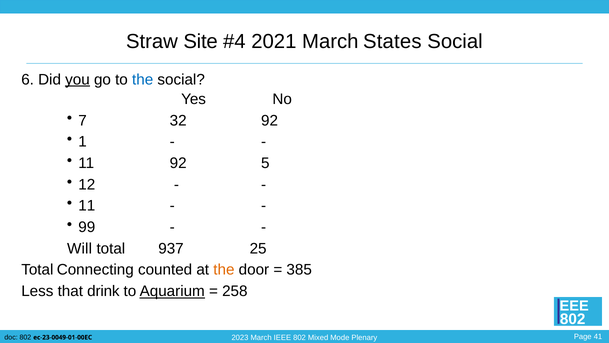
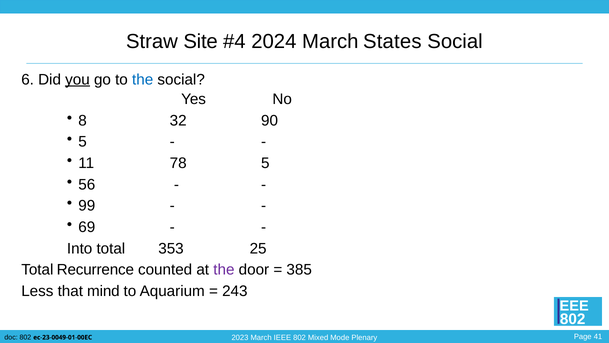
2021: 2021 -> 2024
7: 7 -> 8
32 92: 92 -> 90
1 at (83, 142): 1 -> 5
11 92: 92 -> 78
12: 12 -> 56
11 at (87, 206): 11 -> 99
99: 99 -> 69
Will: Will -> Into
937: 937 -> 353
Connecting: Connecting -> Recurrence
the at (224, 270) colour: orange -> purple
drink: drink -> mind
Aquarium underline: present -> none
258: 258 -> 243
